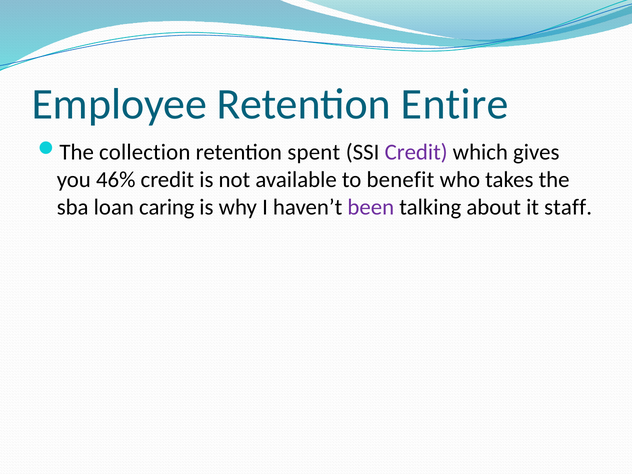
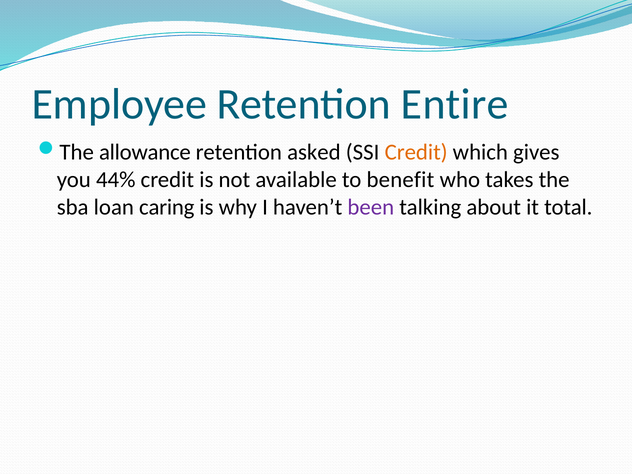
collection: collection -> allowance
spent: spent -> asked
Credit at (416, 152) colour: purple -> orange
46%: 46% -> 44%
staff: staff -> total
